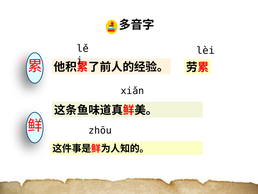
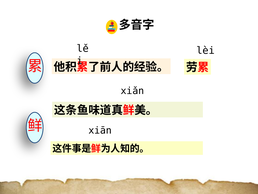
zhōu: zhōu -> xiān
